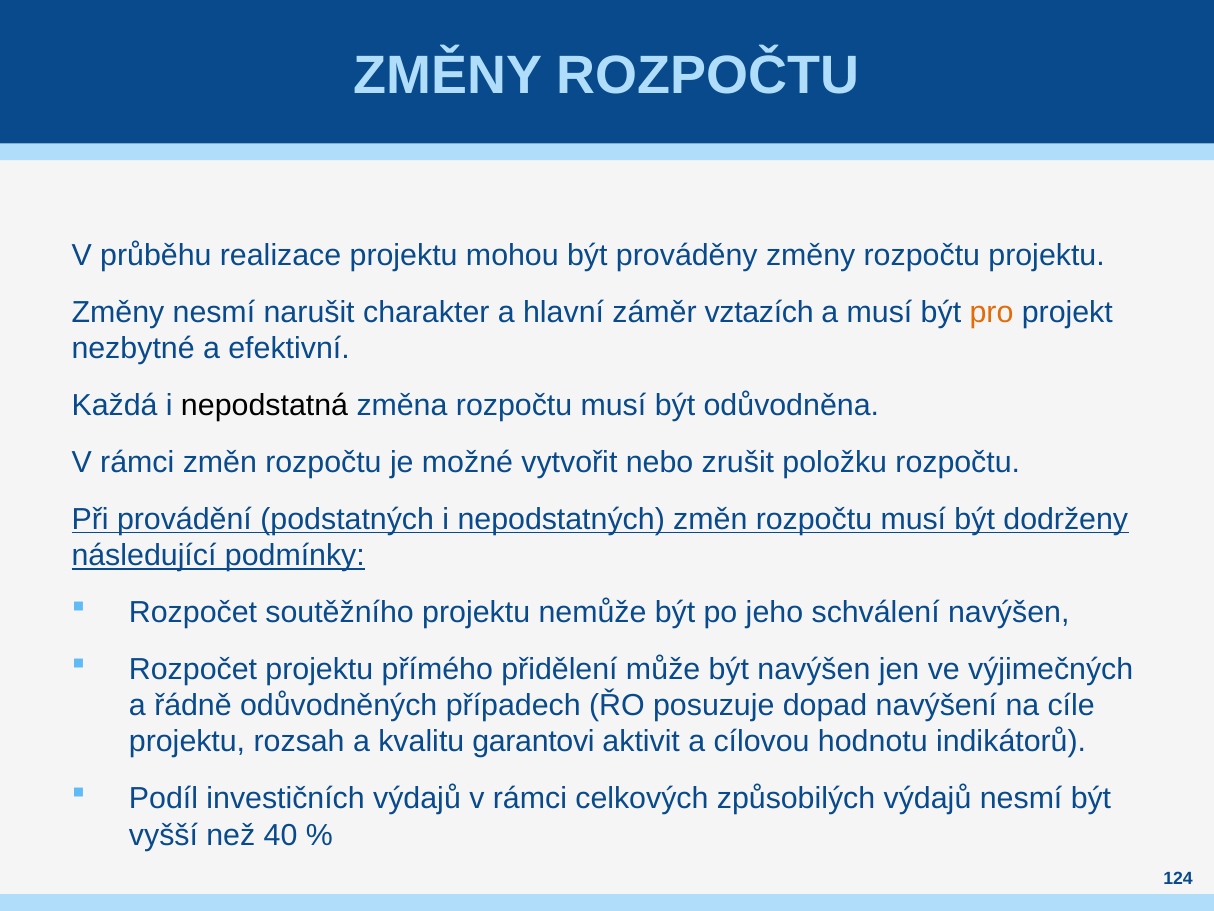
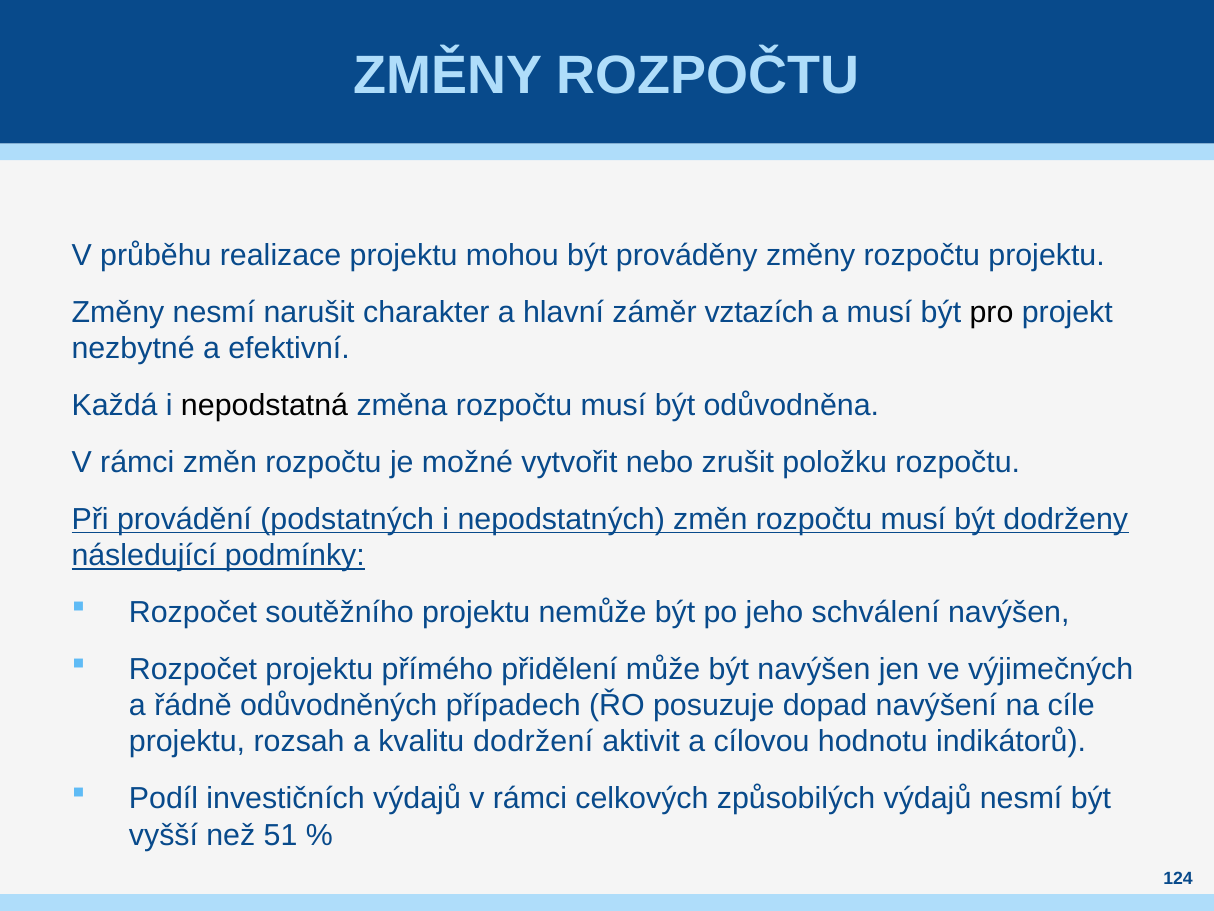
pro colour: orange -> black
garantovi: garantovi -> dodržení
40: 40 -> 51
